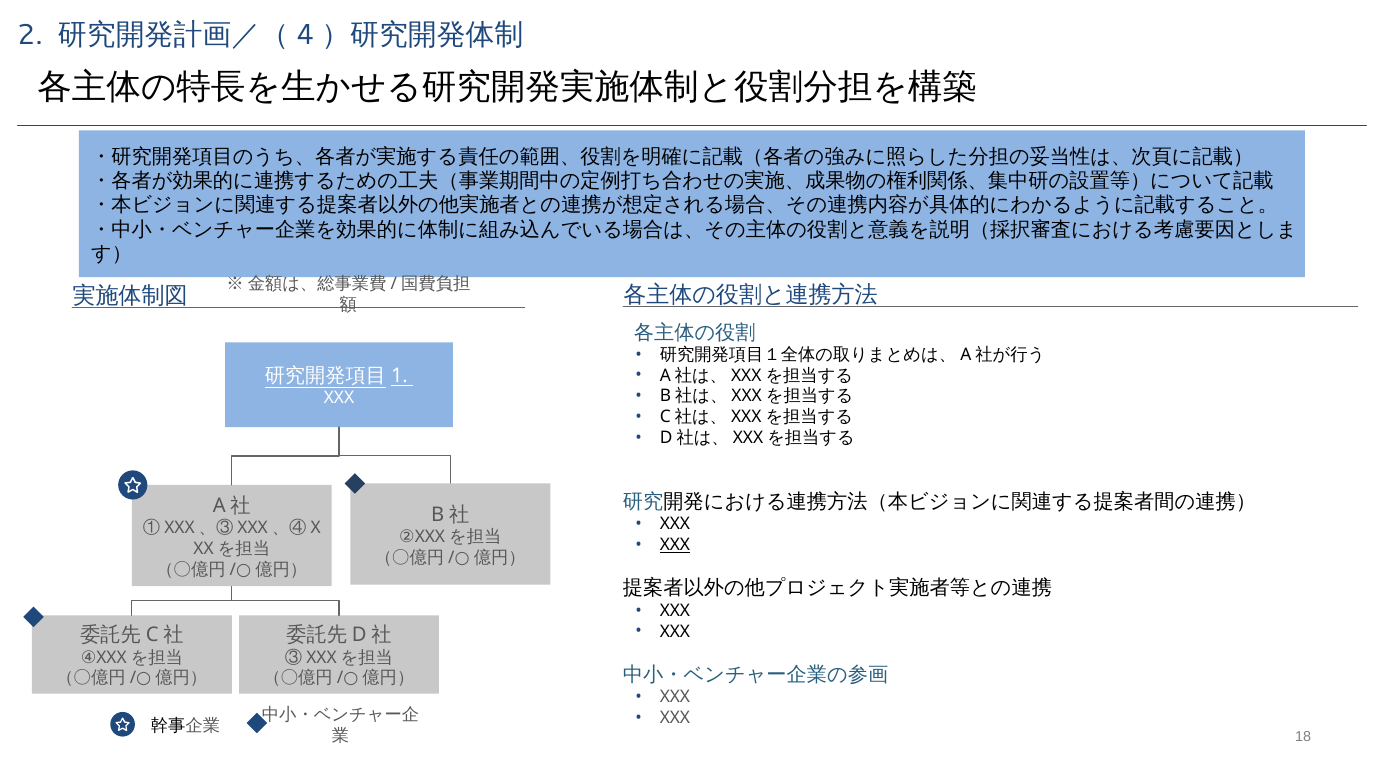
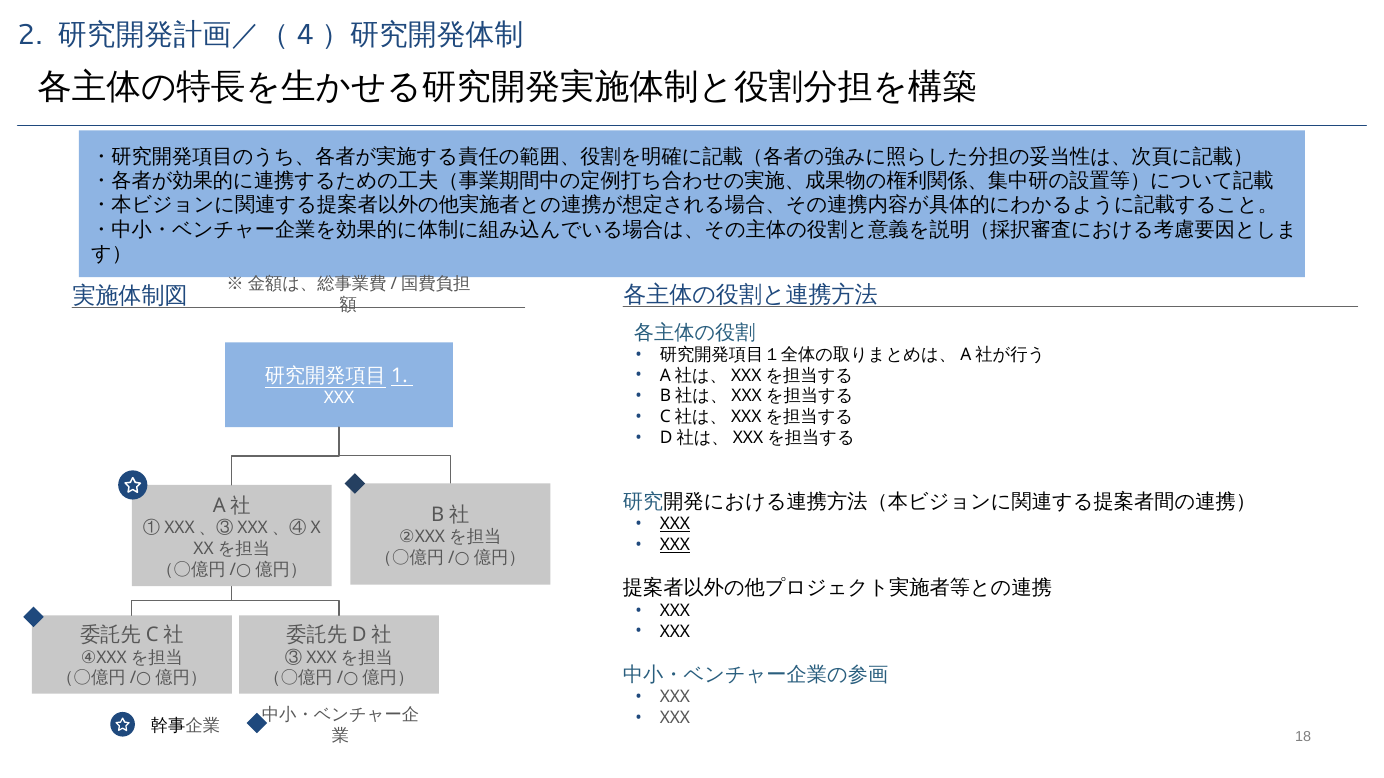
XXX at (675, 524) underline: none -> present
